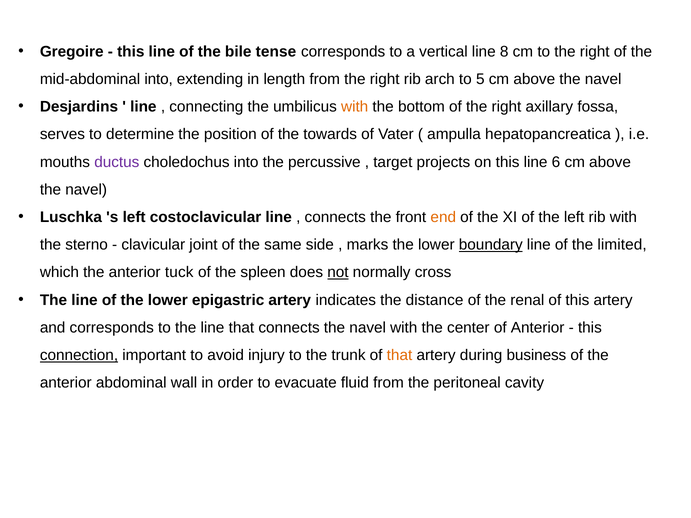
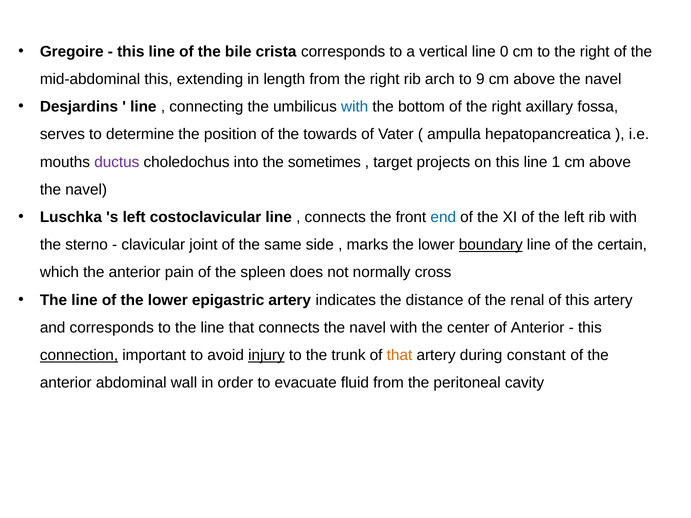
tense: tense -> crista
8: 8 -> 0
mid-abdominal into: into -> this
5: 5 -> 9
with at (355, 107) colour: orange -> blue
percussive: percussive -> sometimes
6: 6 -> 1
end colour: orange -> blue
limited: limited -> certain
tuck: tuck -> pain
not underline: present -> none
injury underline: none -> present
business: business -> constant
